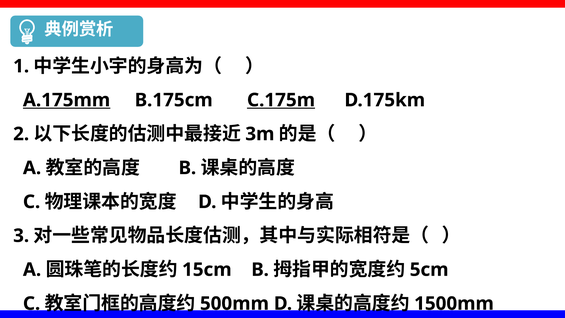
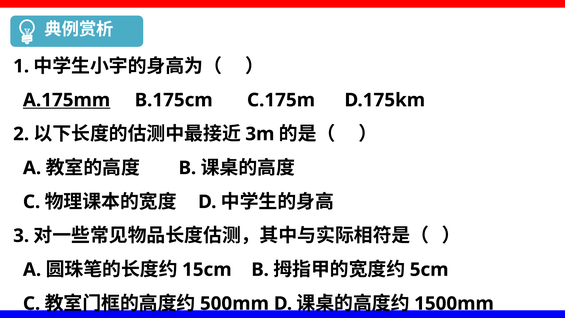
C.175m underline: present -> none
